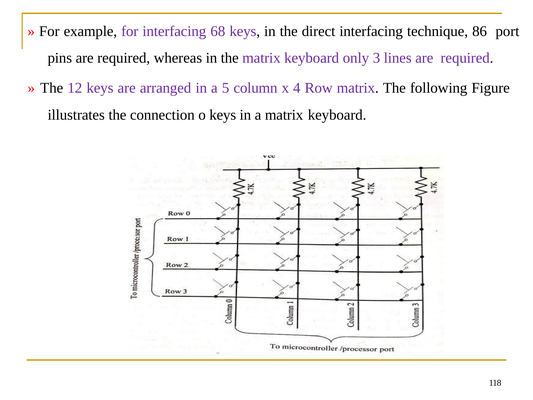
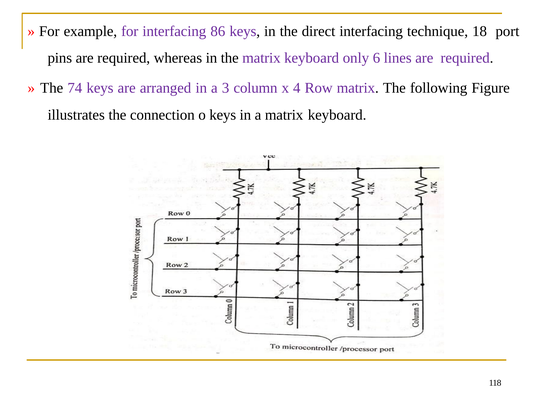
68: 68 -> 86
86: 86 -> 18
3: 3 -> 6
12: 12 -> 74
5: 5 -> 3
